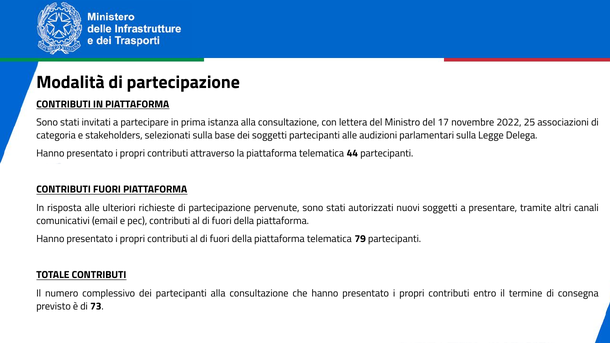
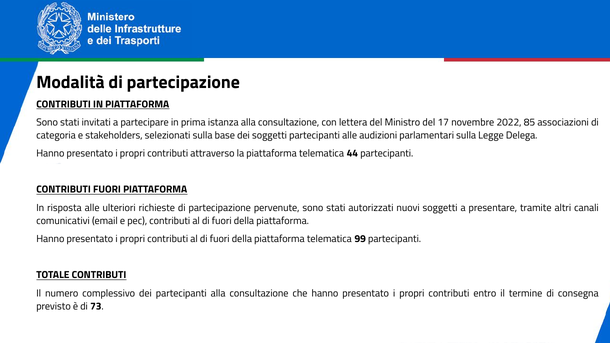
25: 25 -> 85
79: 79 -> 99
